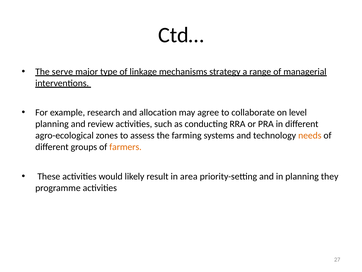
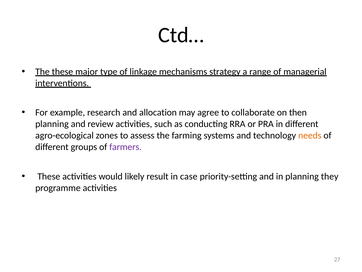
The serve: serve -> these
level: level -> then
farmers colour: orange -> purple
area: area -> case
